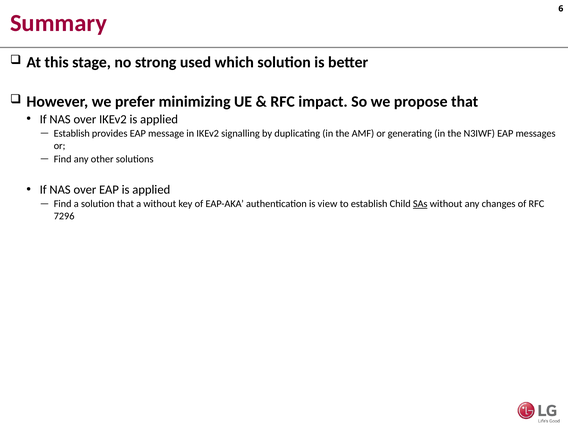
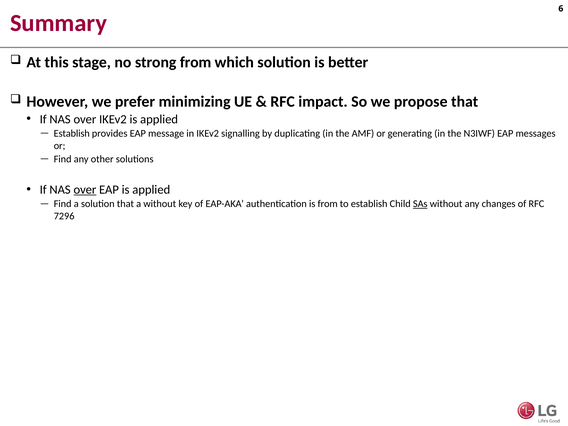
strong used: used -> from
over at (85, 190) underline: none -> present
is view: view -> from
